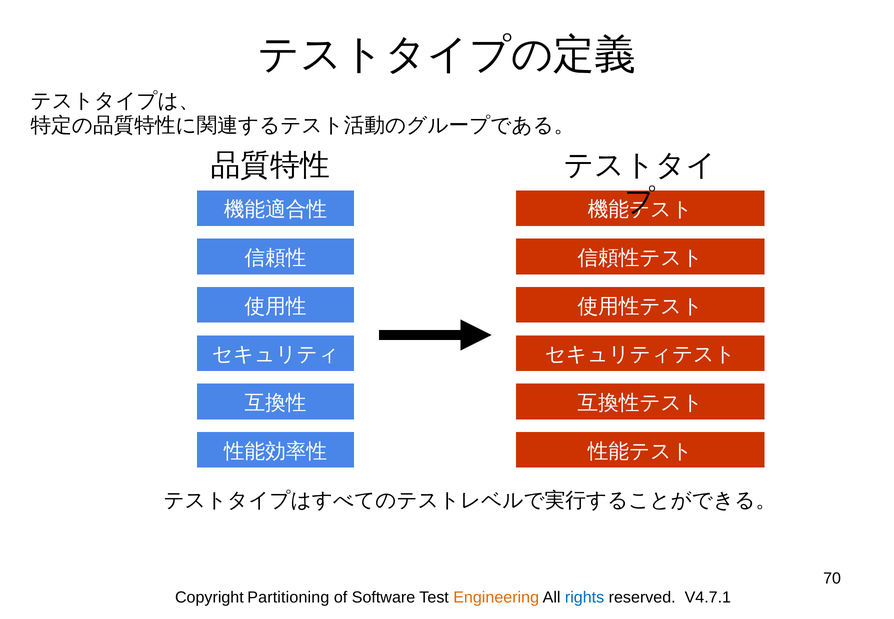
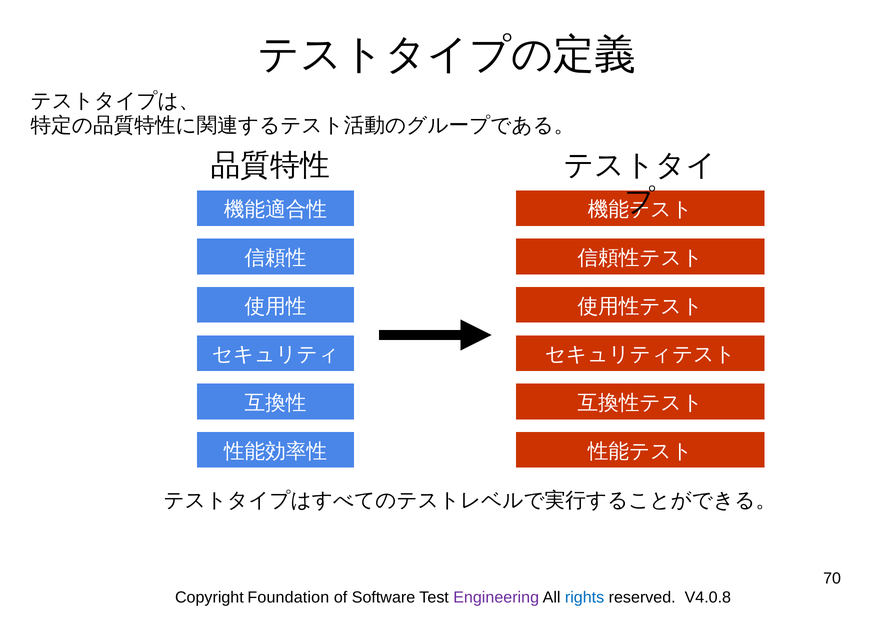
Partitioning: Partitioning -> Foundation
Engineering colour: orange -> purple
V4.7.1: V4.7.1 -> V4.0.8
